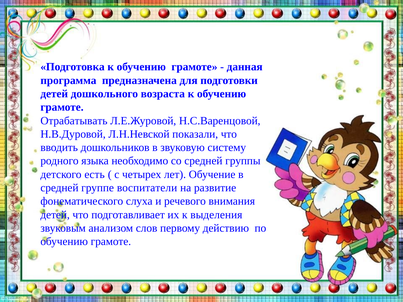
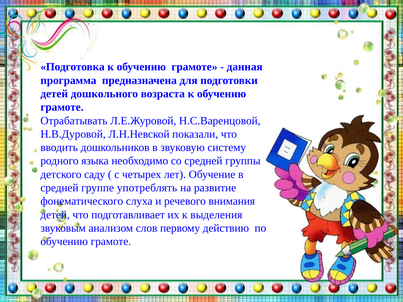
есть: есть -> саду
воспитатели: воспитатели -> употреблять
